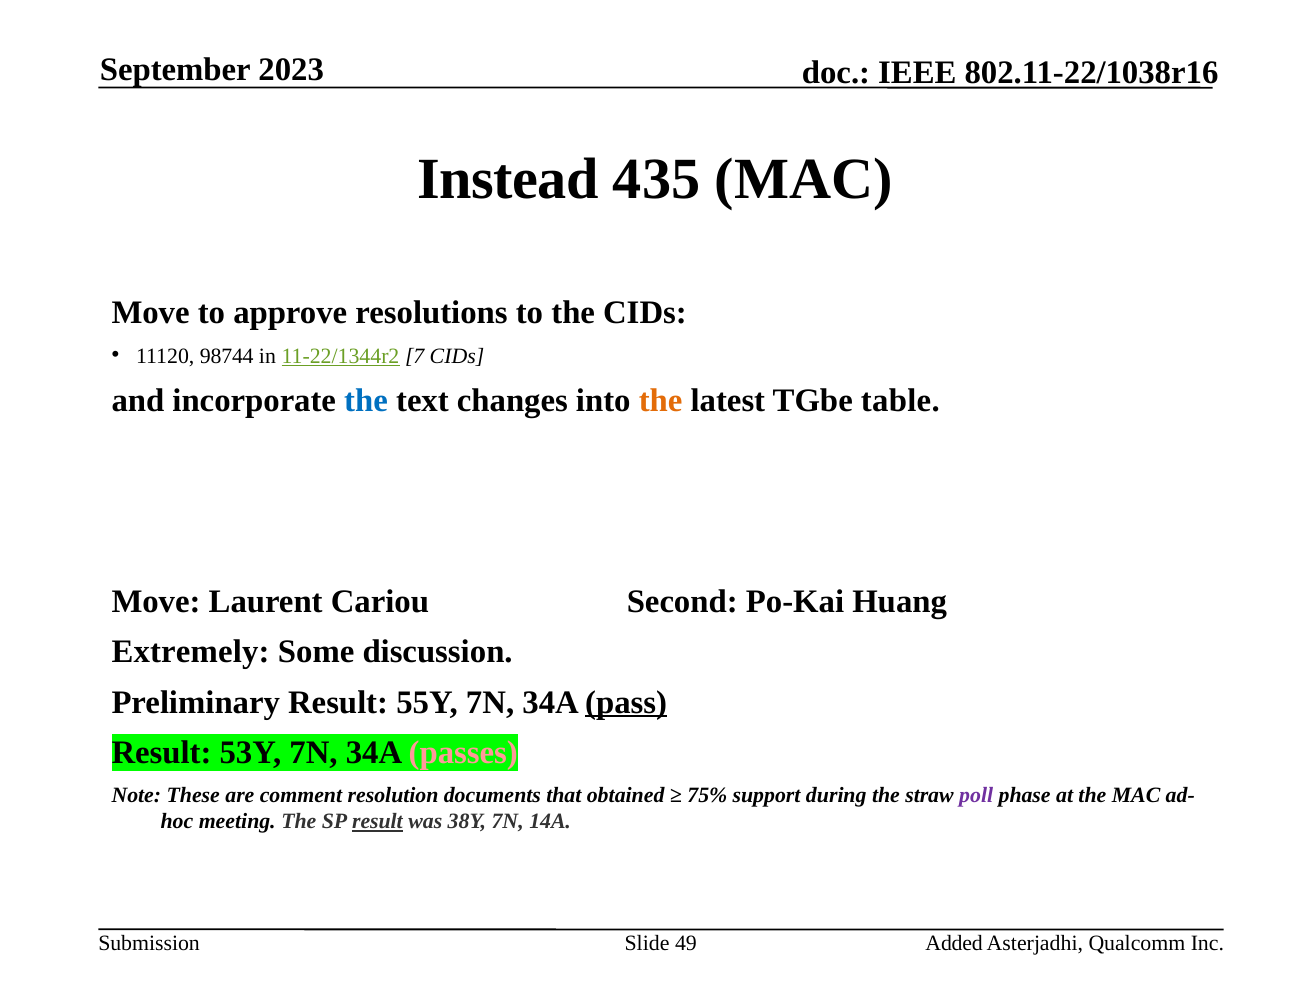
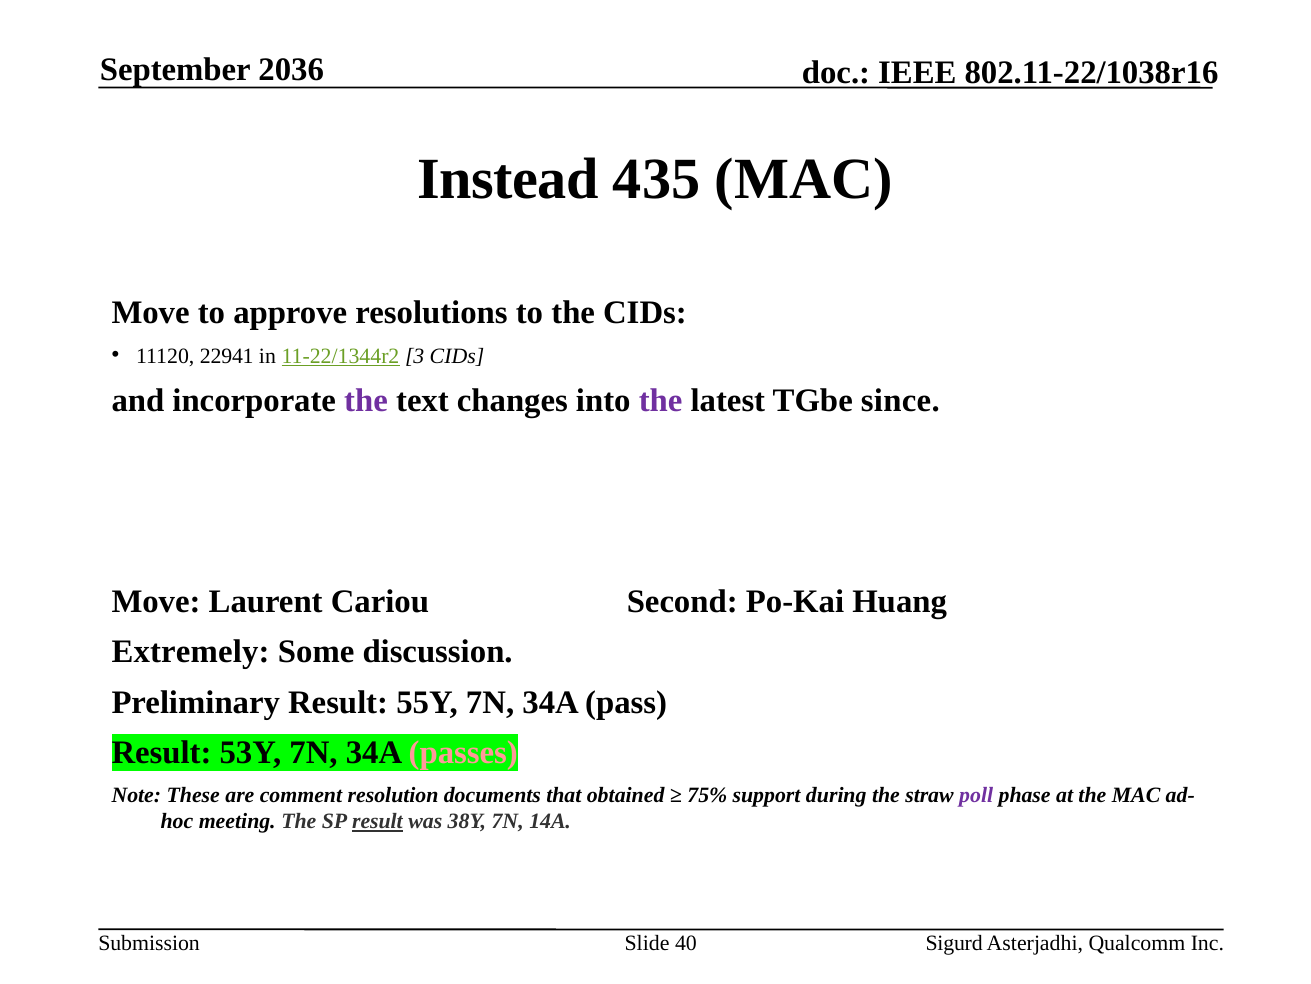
2023: 2023 -> 2036
98744: 98744 -> 22941
7: 7 -> 3
the at (366, 400) colour: blue -> purple
the at (661, 400) colour: orange -> purple
table: table -> since
pass underline: present -> none
49: 49 -> 40
Added: Added -> Sigurd
